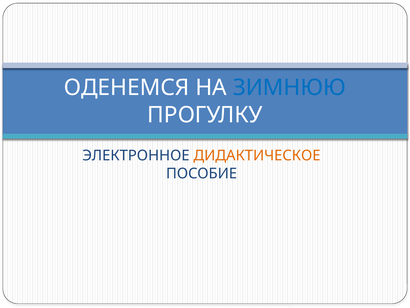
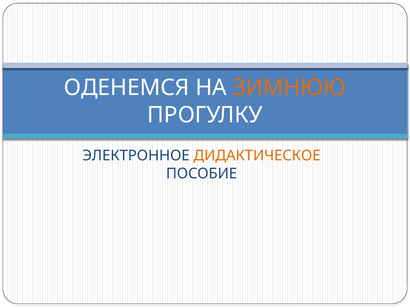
ЗИМНЮЮ colour: blue -> orange
